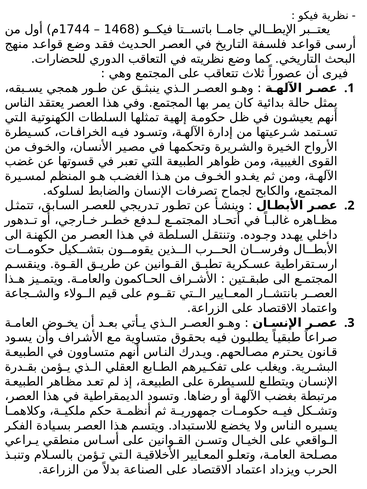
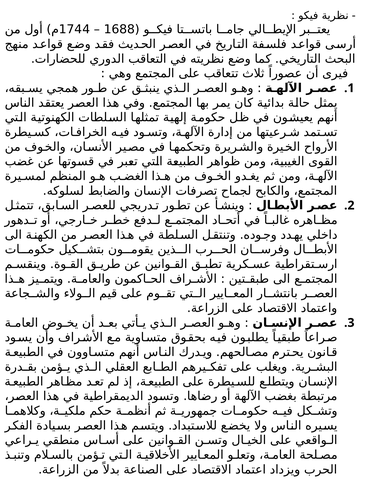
1468: 1468 -> 1688
